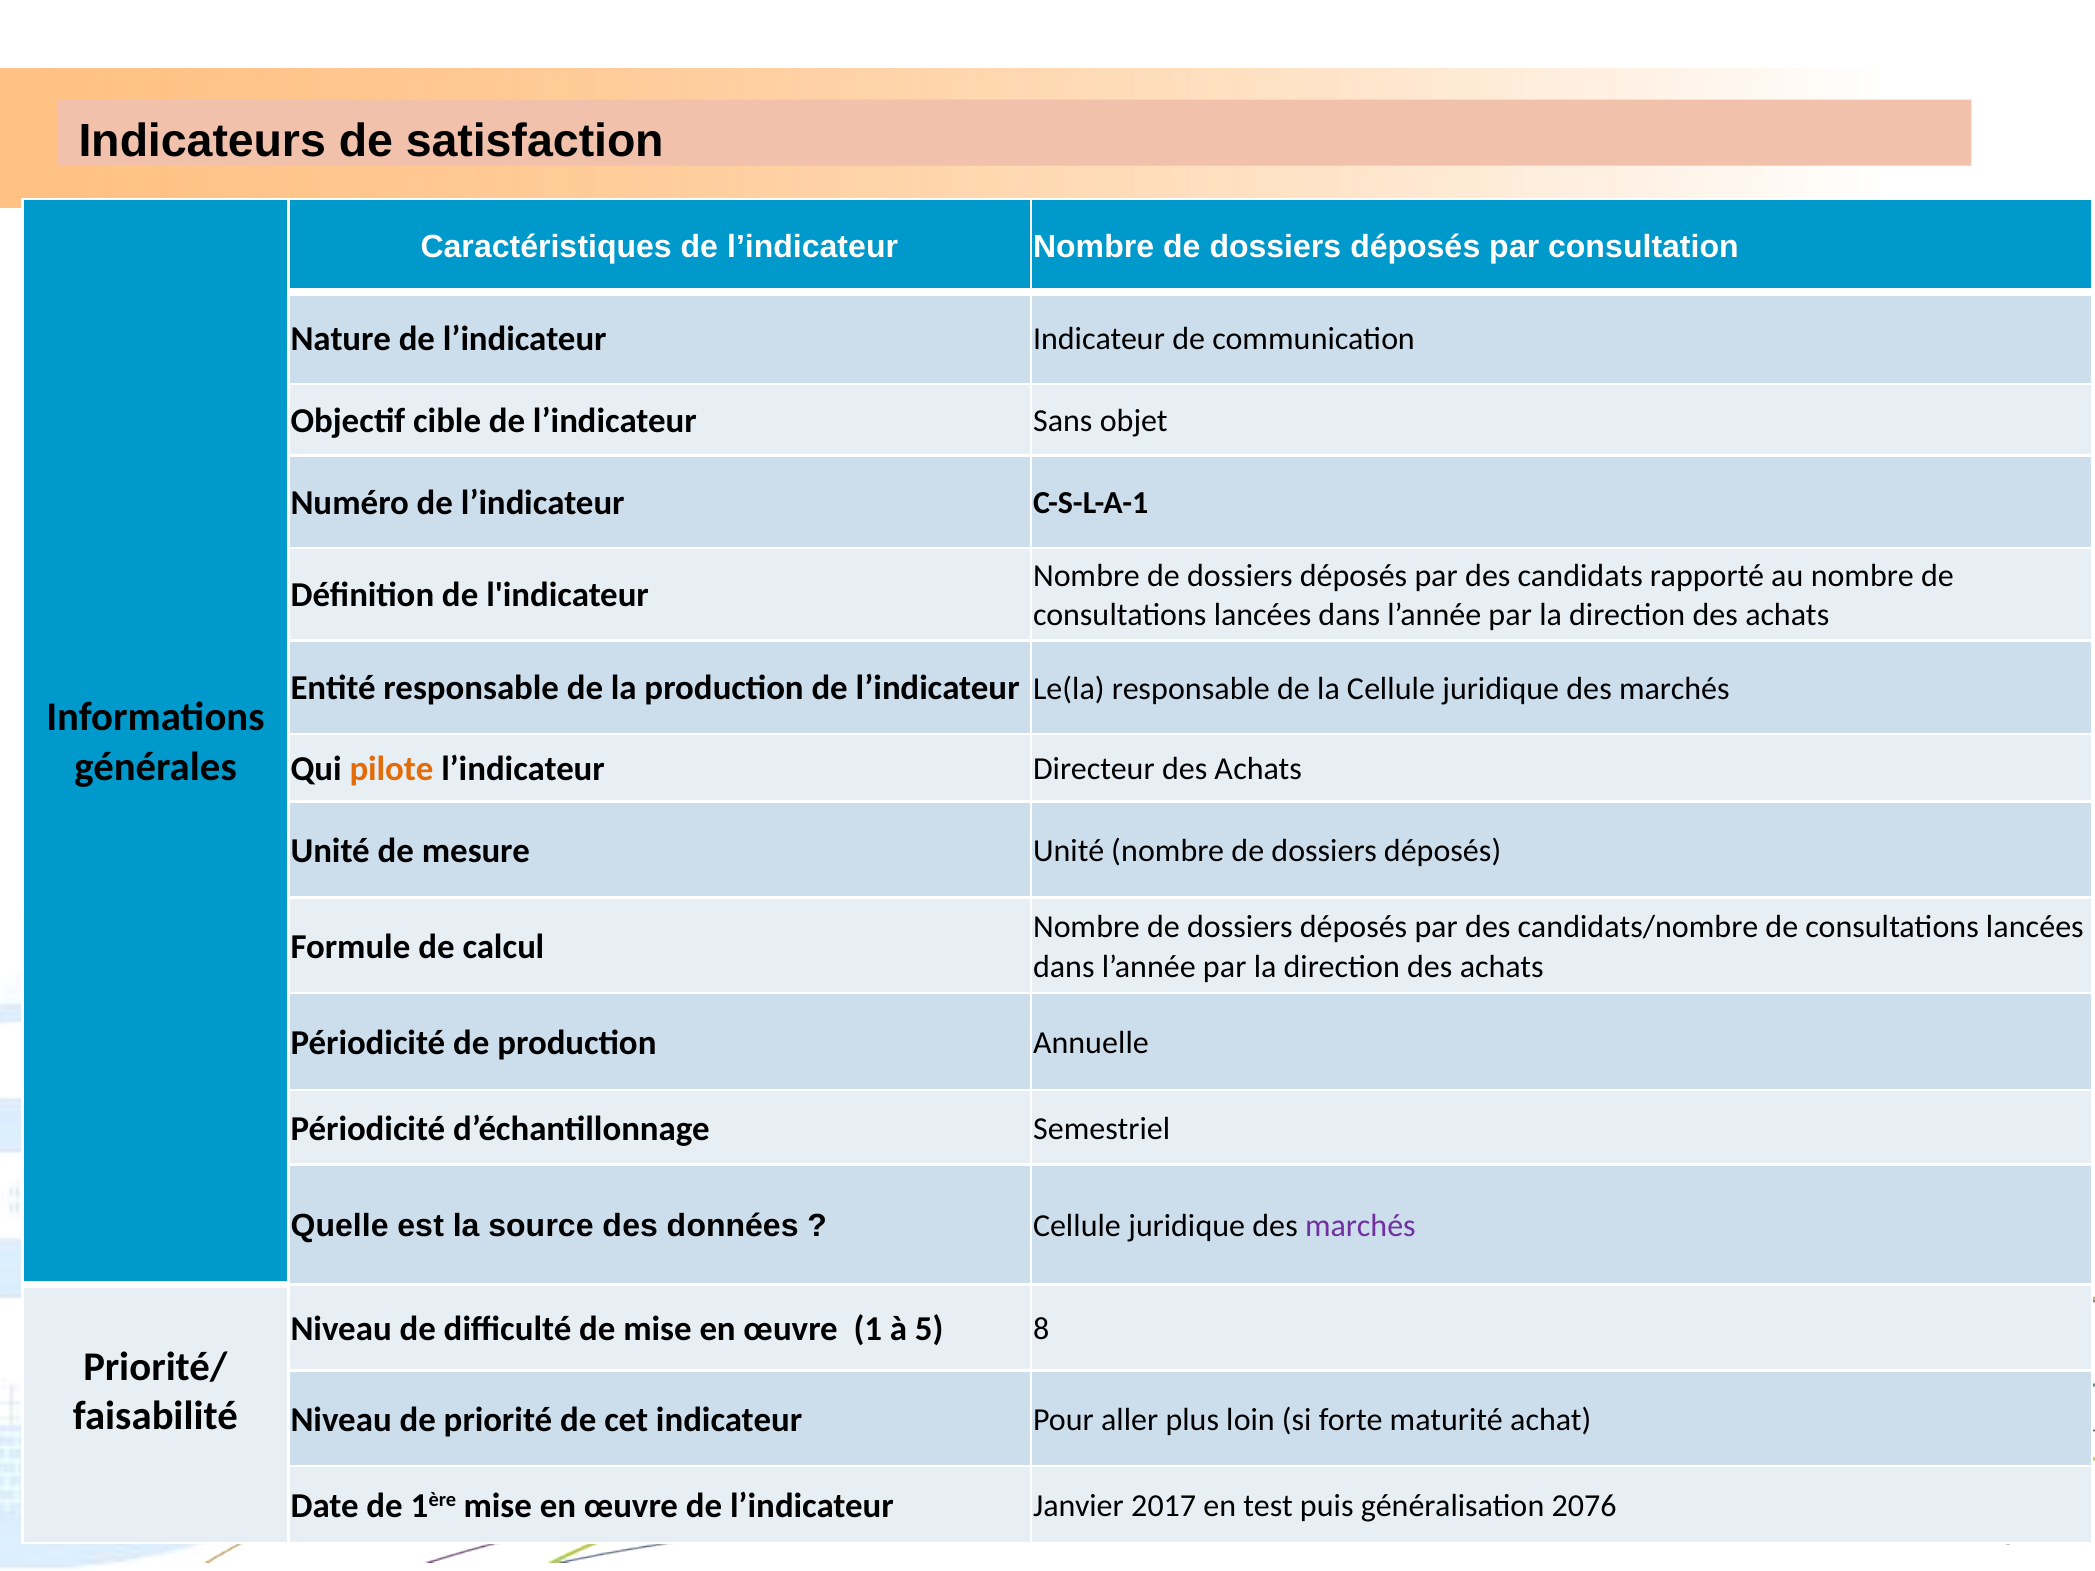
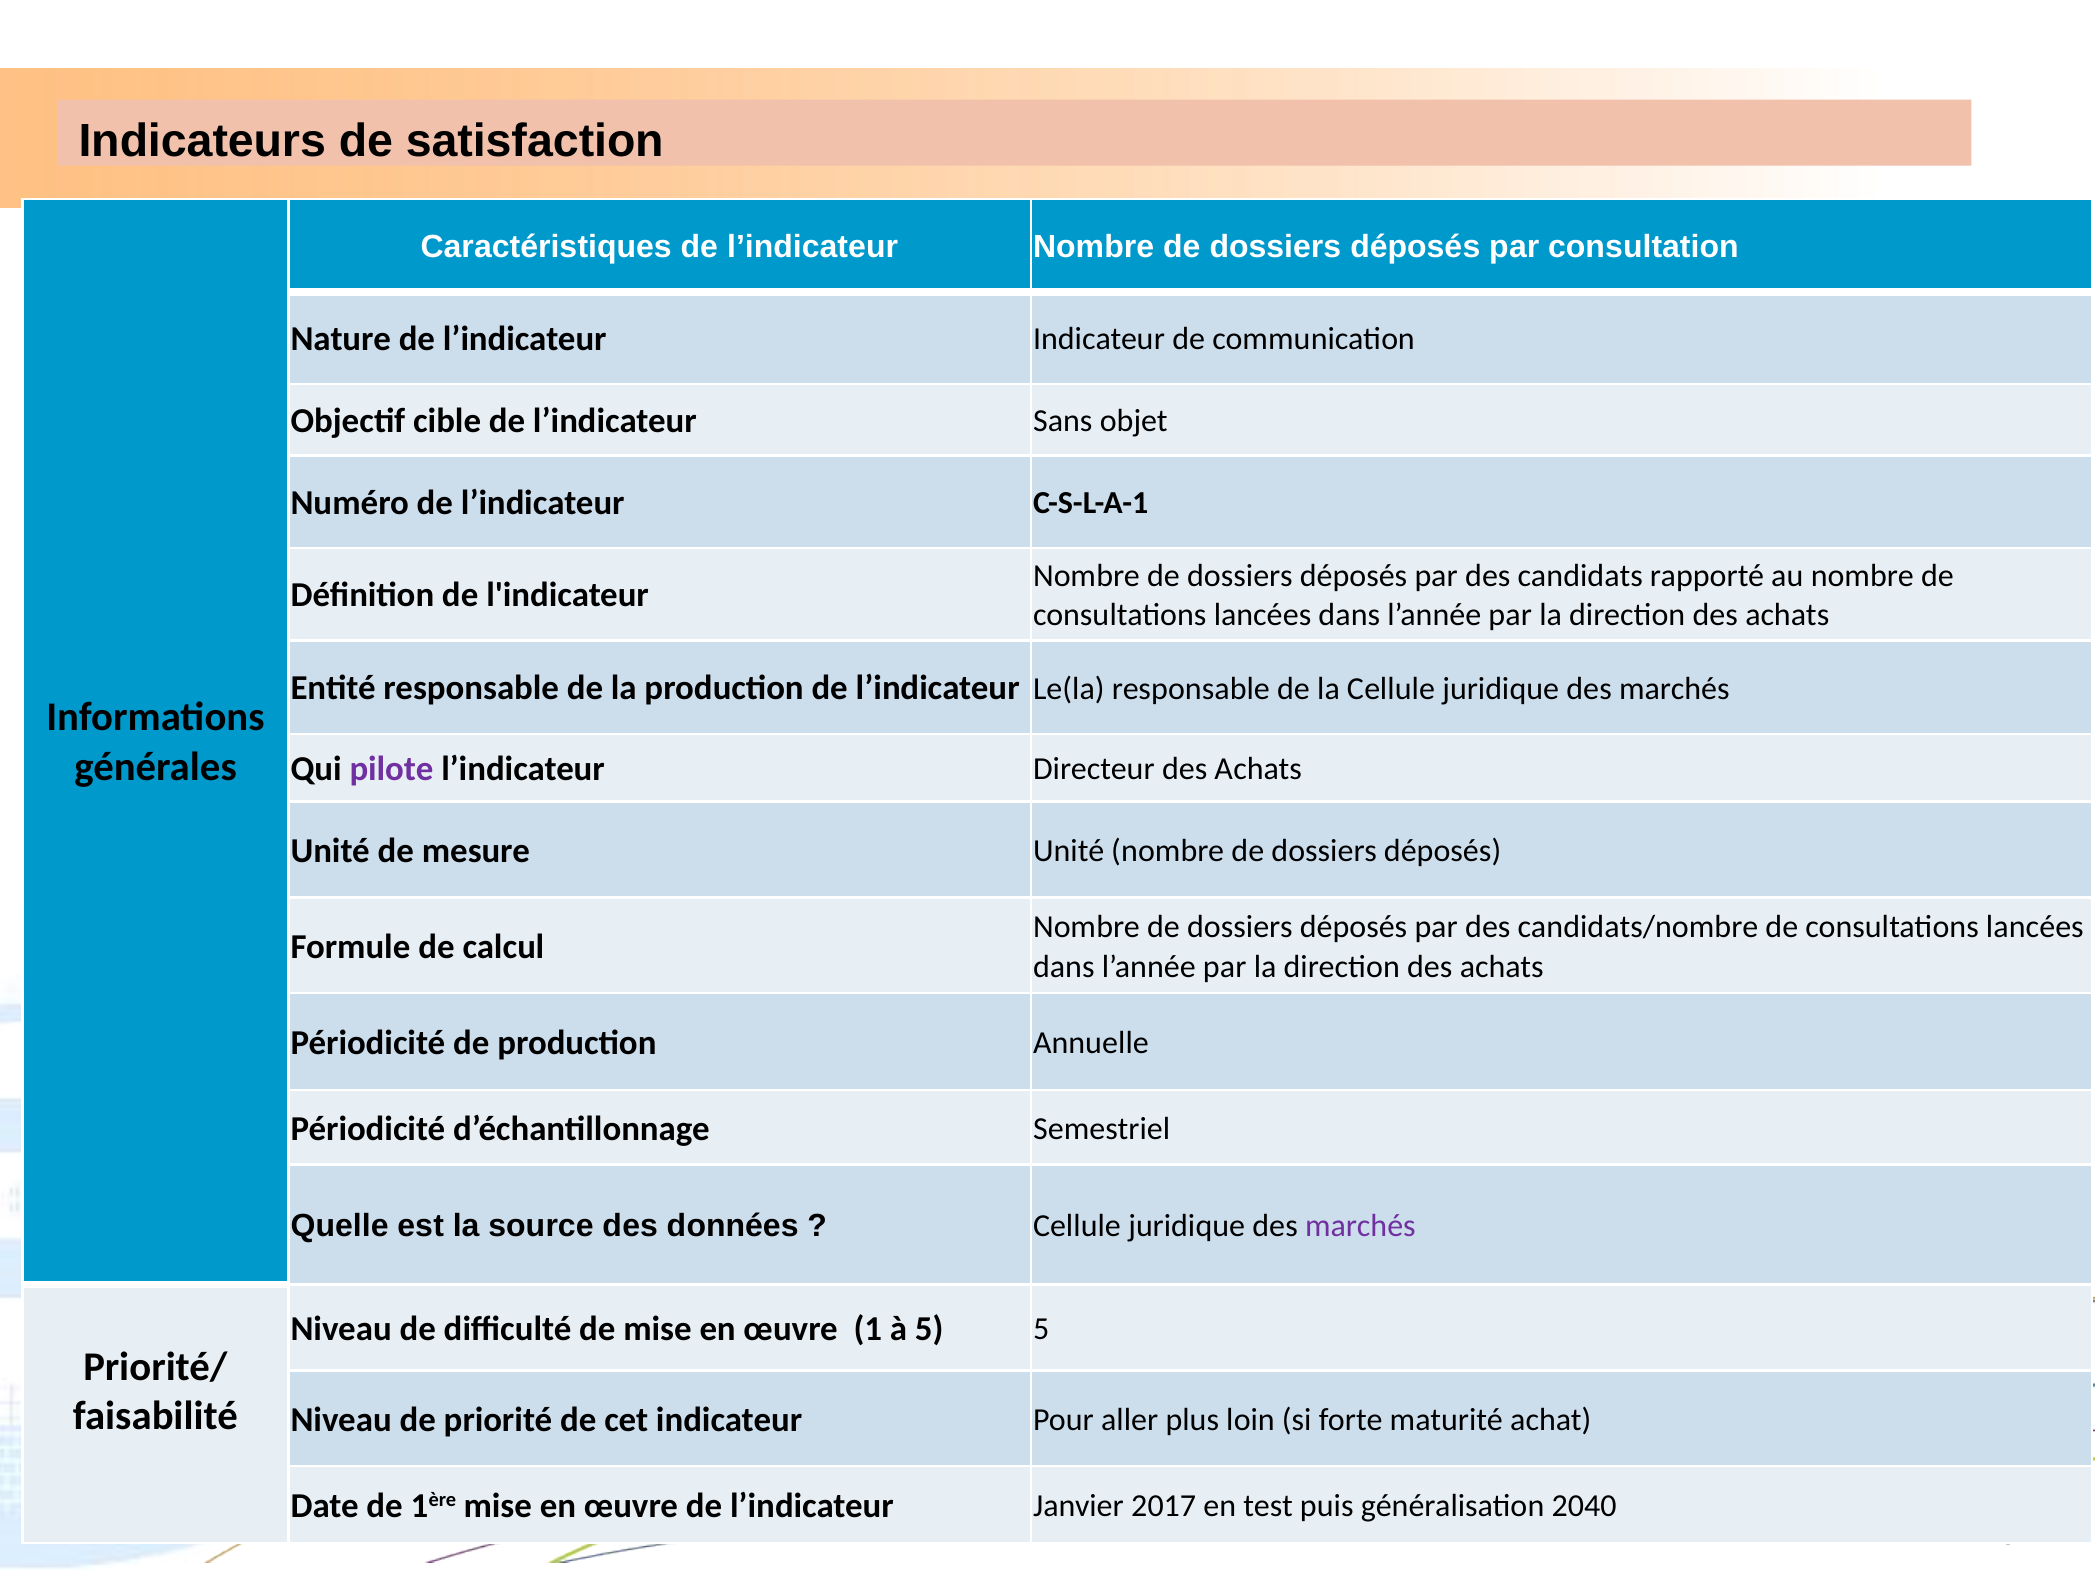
pilote colour: orange -> purple
5 8: 8 -> 5
2076: 2076 -> 2040
